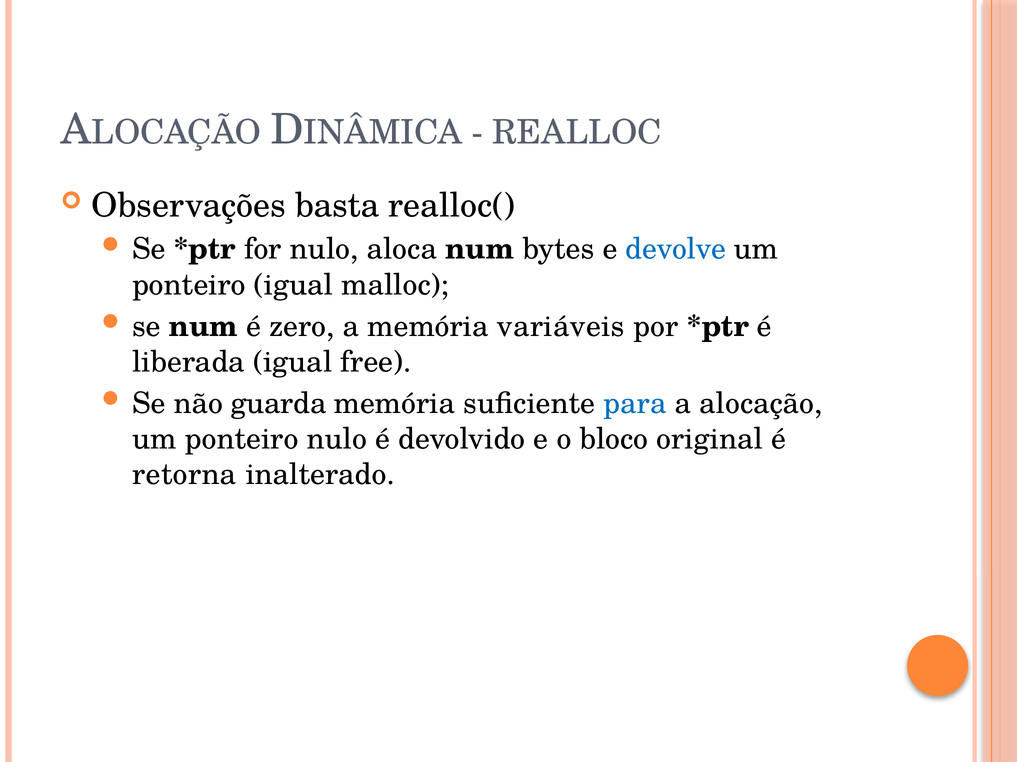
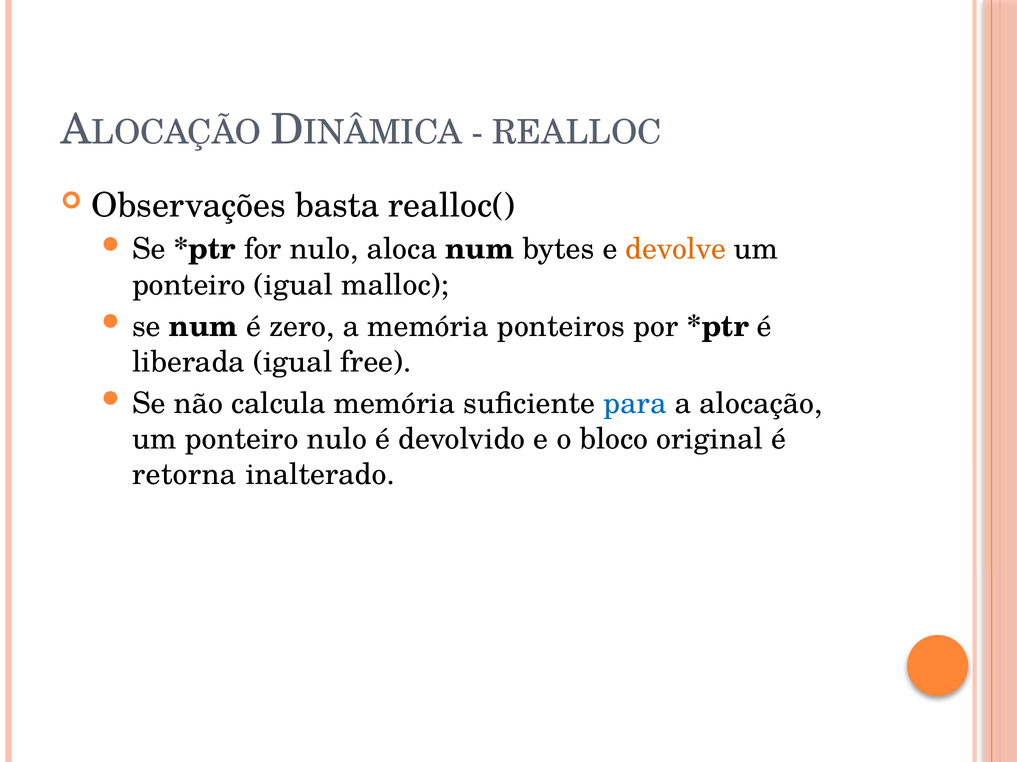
devolve colour: blue -> orange
variáveis: variáveis -> ponteiros
guarda: guarda -> calcula
